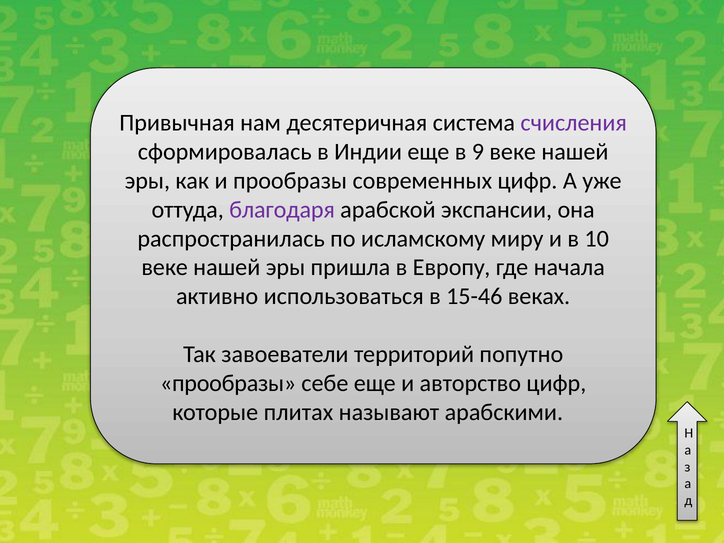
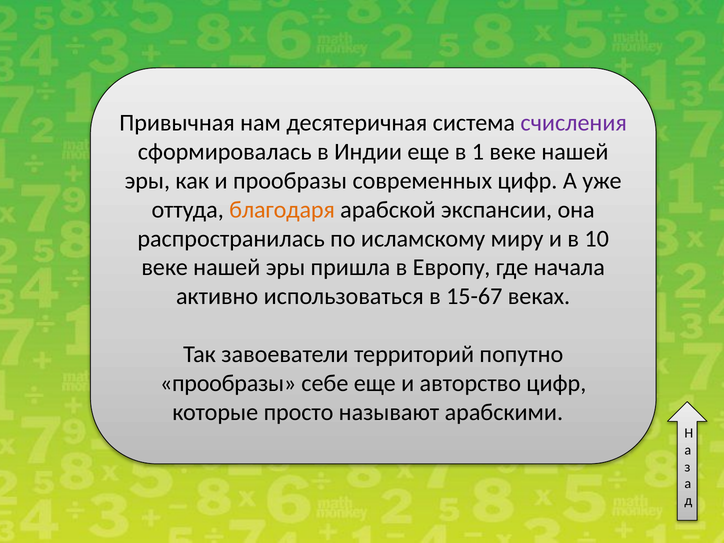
9: 9 -> 1
благодаря colour: purple -> orange
15-46: 15-46 -> 15-67
плитах: плитах -> просто
